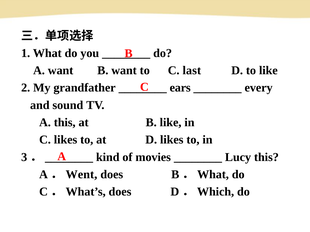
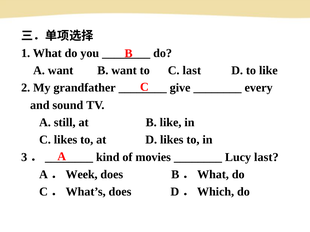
ears: ears -> give
A this: this -> still
Lucy this: this -> last
Went: Went -> Week
